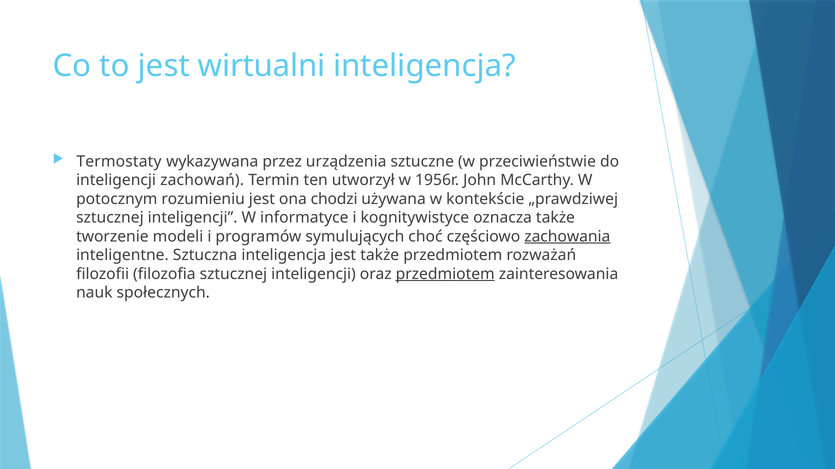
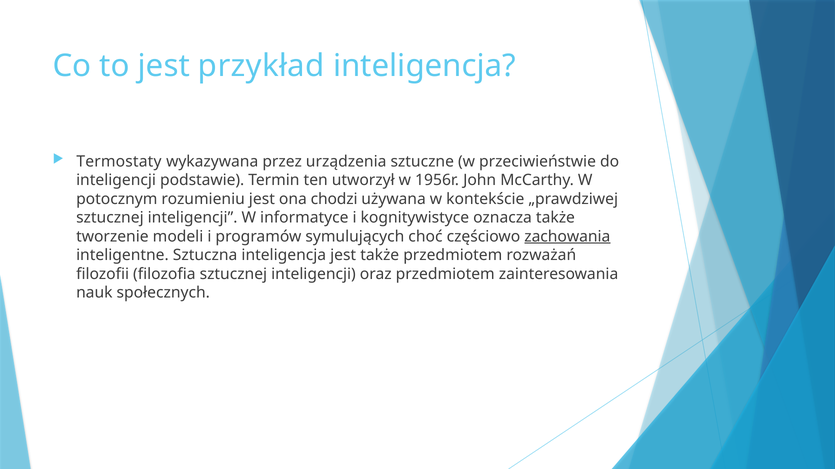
wirtualni: wirtualni -> przykład
zachowań: zachowań -> podstawie
przedmiotem at (445, 274) underline: present -> none
